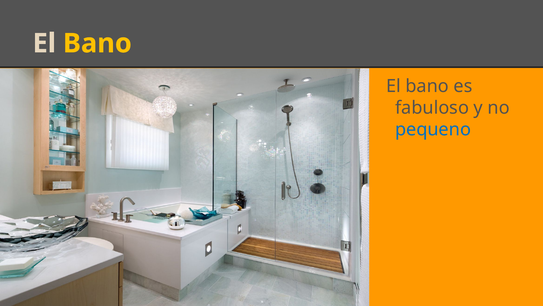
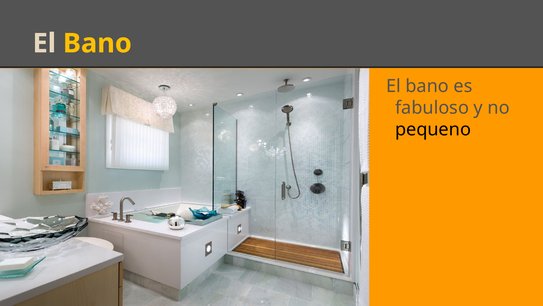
pequeno colour: blue -> black
